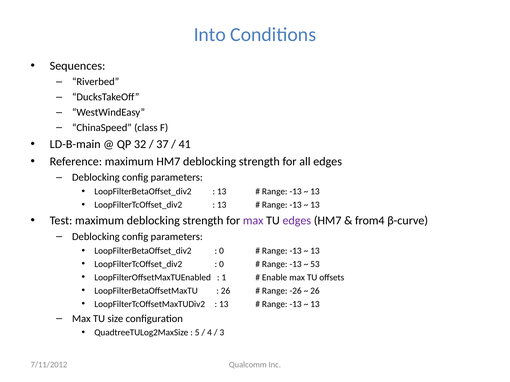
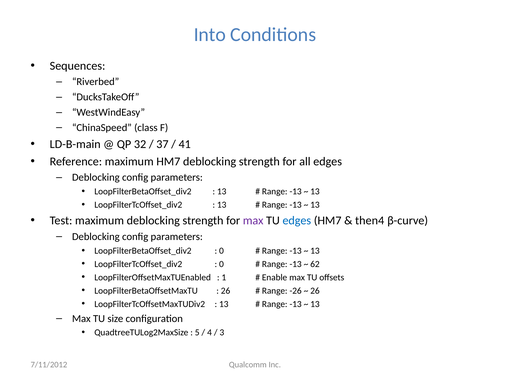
edges at (297, 221) colour: purple -> blue
from4: from4 -> then4
53: 53 -> 62
